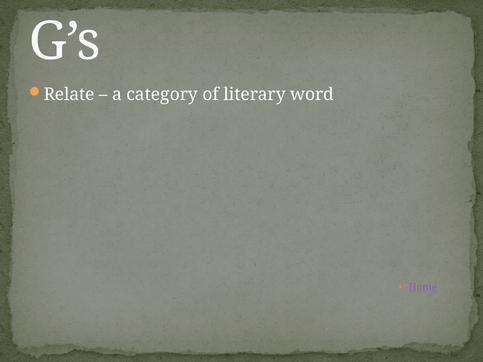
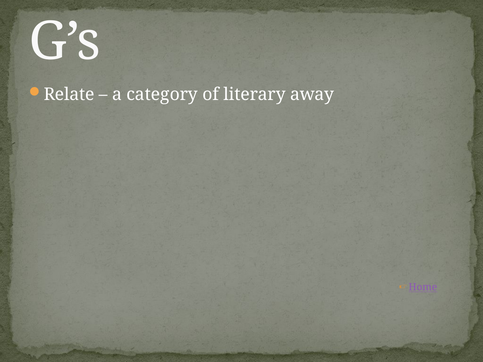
word: word -> away
